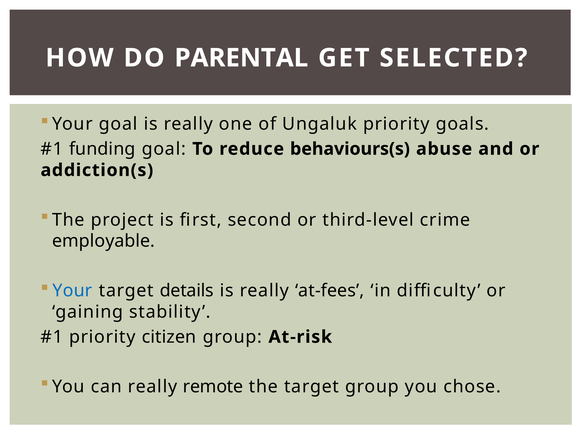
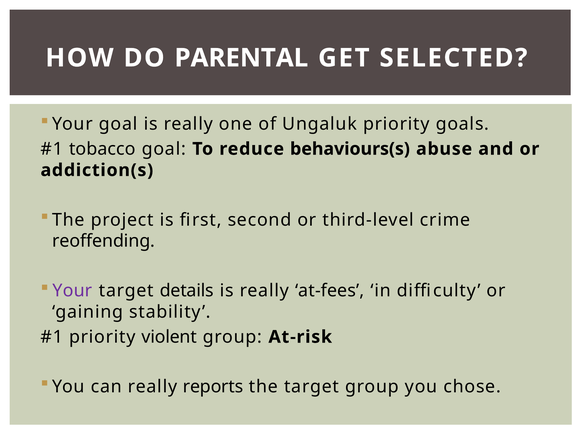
funding: funding -> tobacco
employable: employable -> reoffending
Your at (72, 291) colour: blue -> purple
citizen: citizen -> violent
remote: remote -> reports
